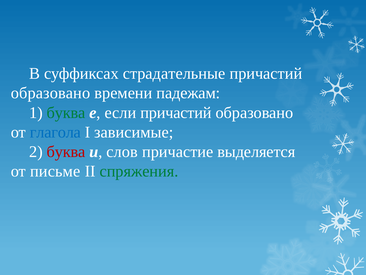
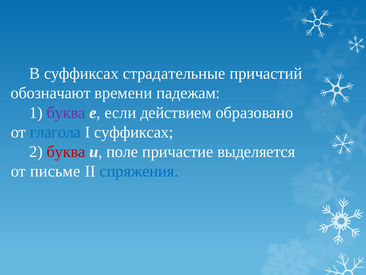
образовано at (51, 93): образовано -> обозначают
буква at (66, 112) colour: green -> purple
если причастий: причастий -> действием
I зависимые: зависимые -> суффиксах
слов: слов -> поле
спряжения colour: green -> blue
